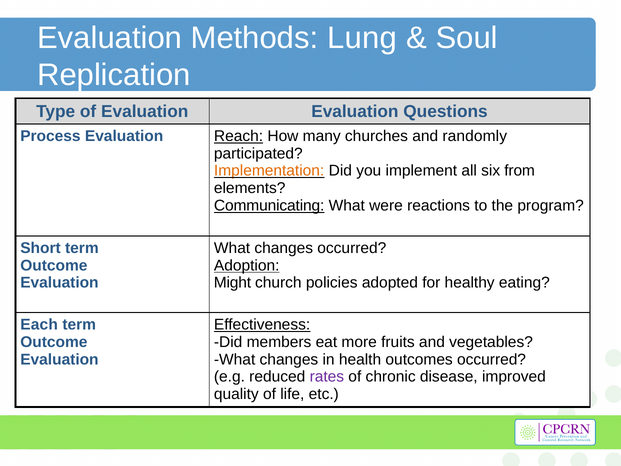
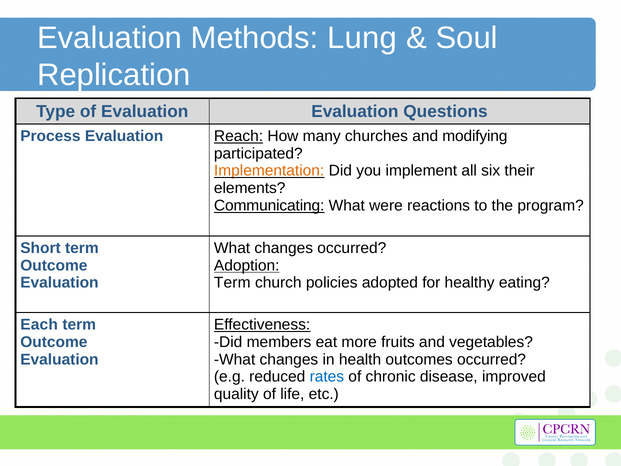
randomly: randomly -> modifying
from: from -> their
Might at (232, 283): Might -> Term
rates colour: purple -> blue
